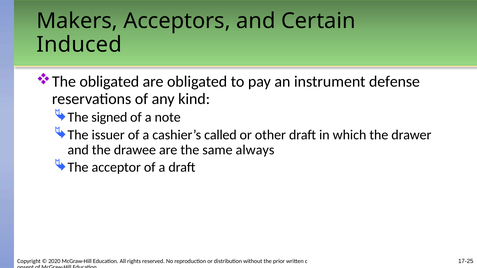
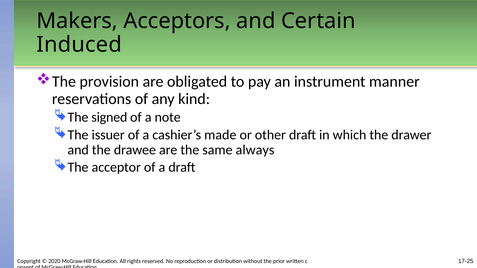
The obligated: obligated -> provision
defense: defense -> manner
called: called -> made
